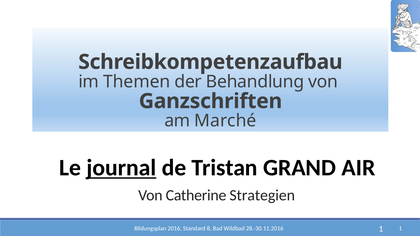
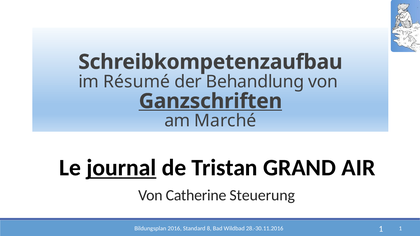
Themen: Themen -> Résumé
Ganzschriften underline: none -> present
Strategien: Strategien -> Steuerung
